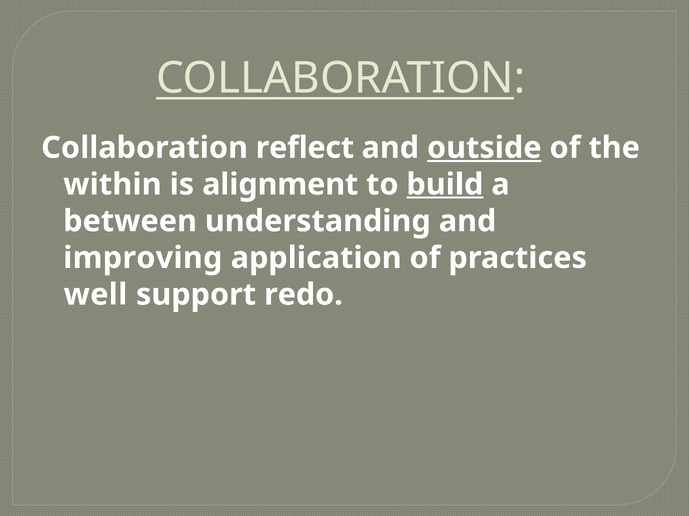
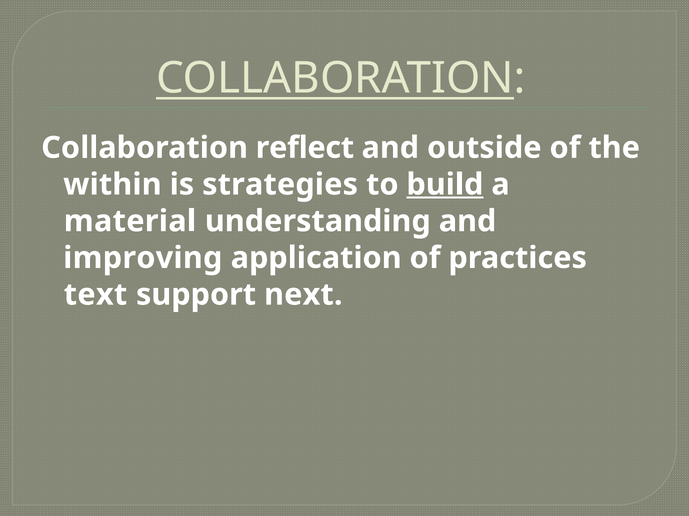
outside underline: present -> none
alignment: alignment -> strategies
between: between -> material
well: well -> text
redo: redo -> next
